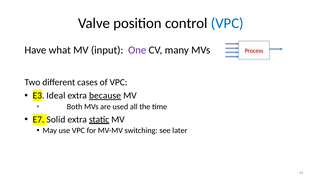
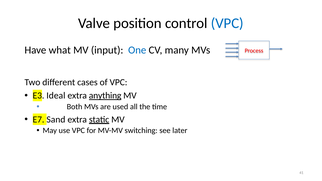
One colour: purple -> blue
because: because -> anything
Solid: Solid -> Sand
